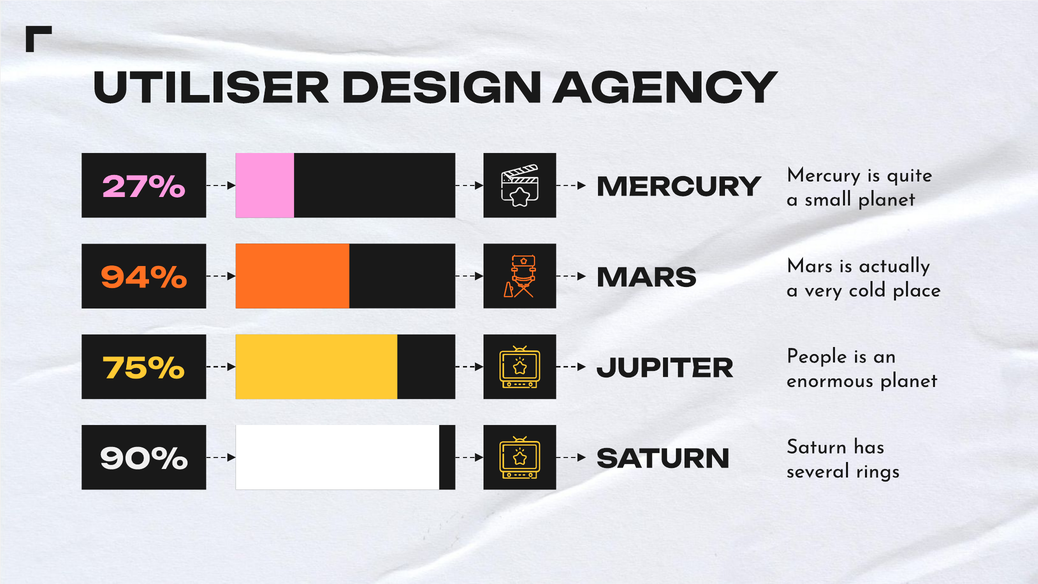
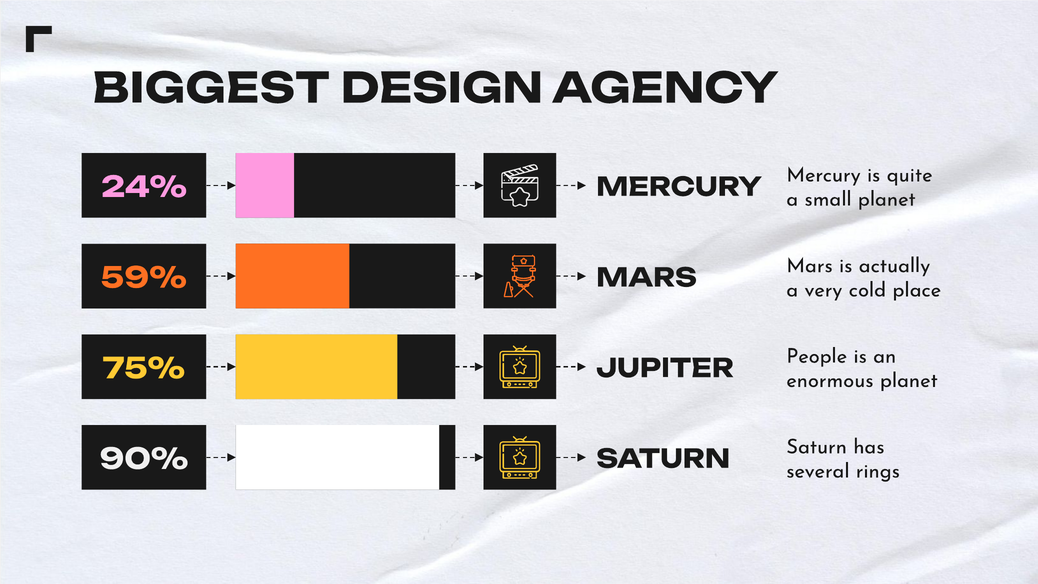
UTILISER: UTILISER -> BIGGEST
27%: 27% -> 24%
94%: 94% -> 59%
